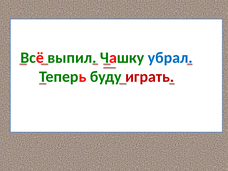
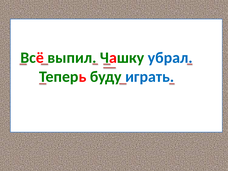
играть colour: red -> blue
